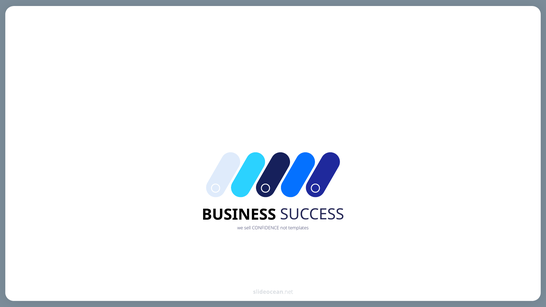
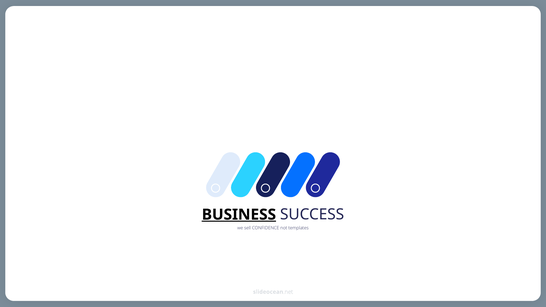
BUSINESS underline: none -> present
